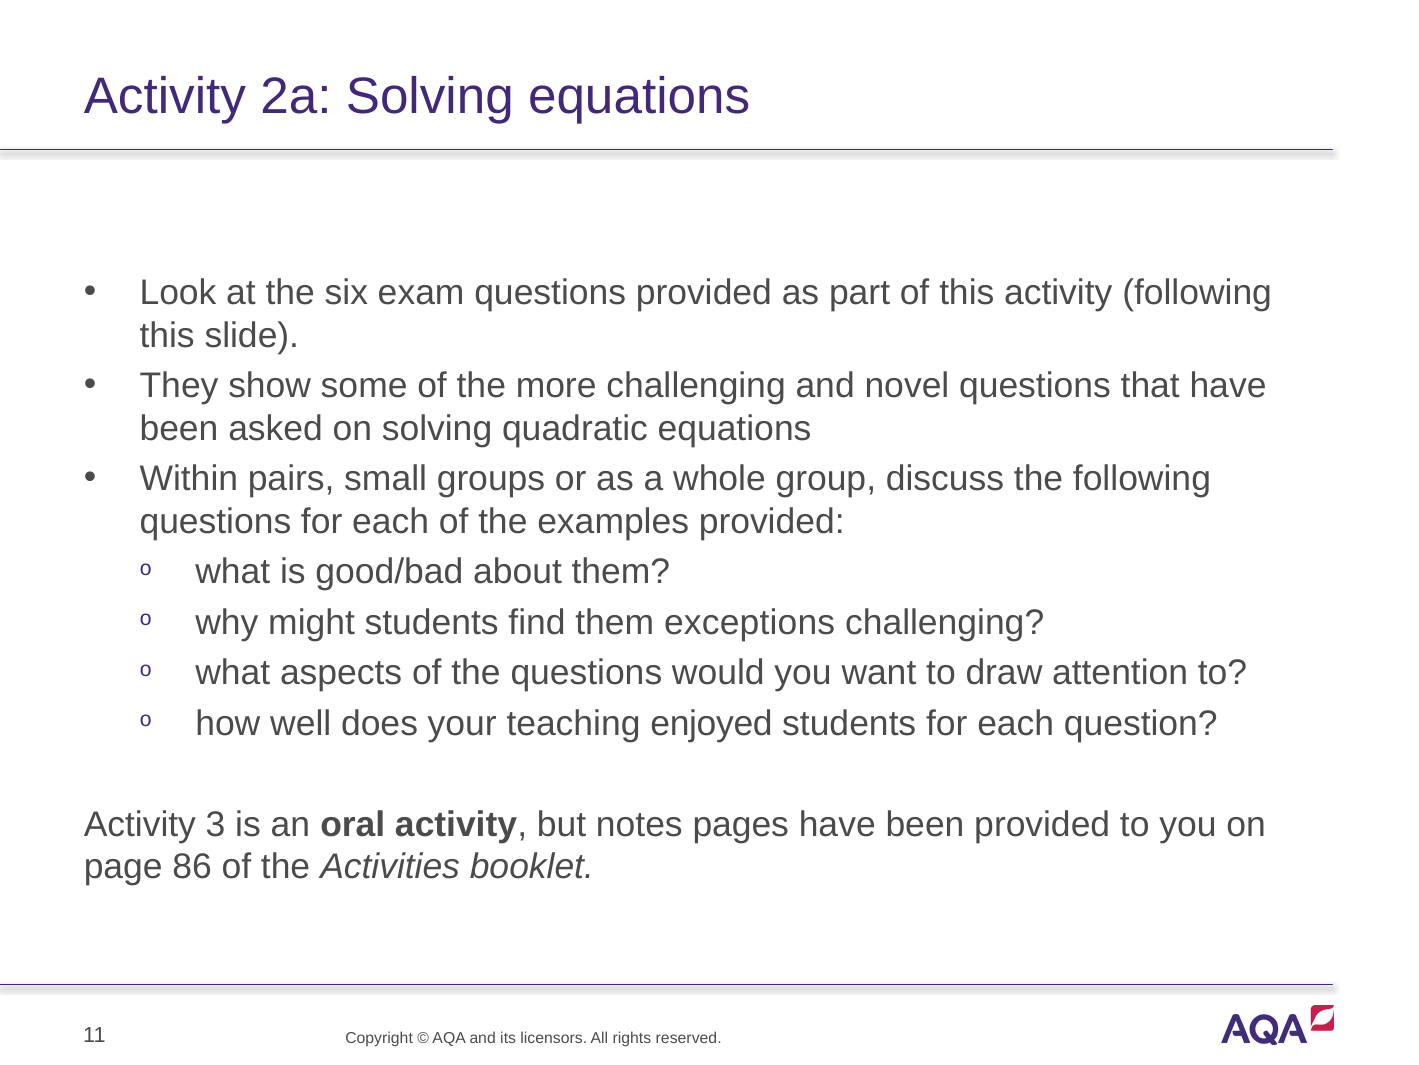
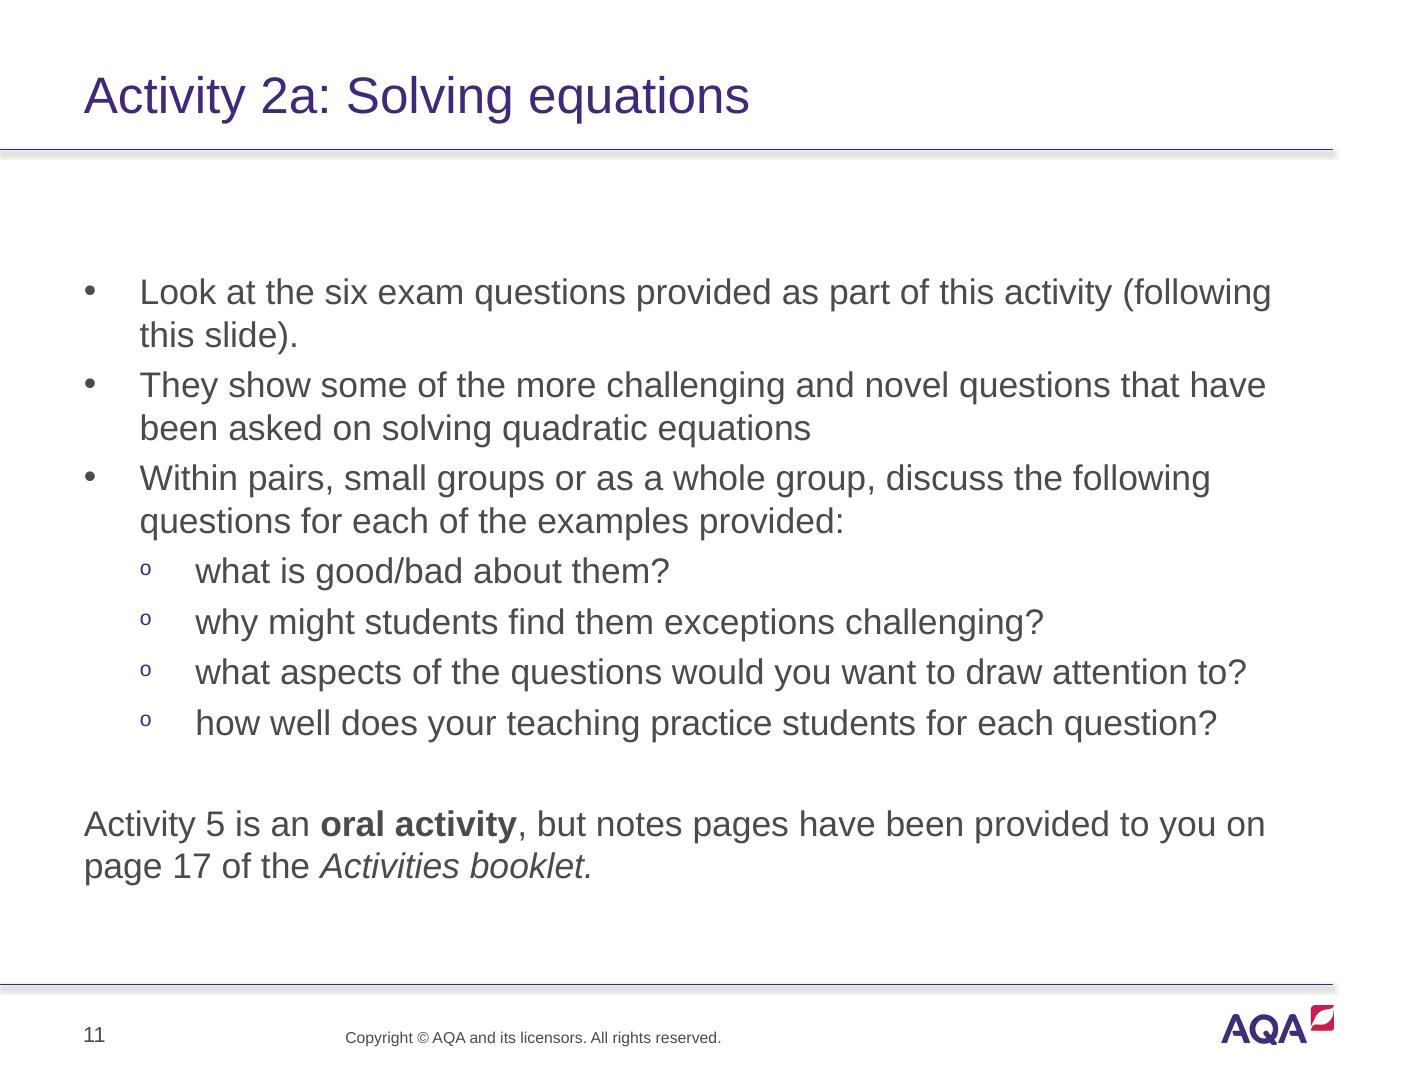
enjoyed: enjoyed -> practice
3: 3 -> 5
86: 86 -> 17
